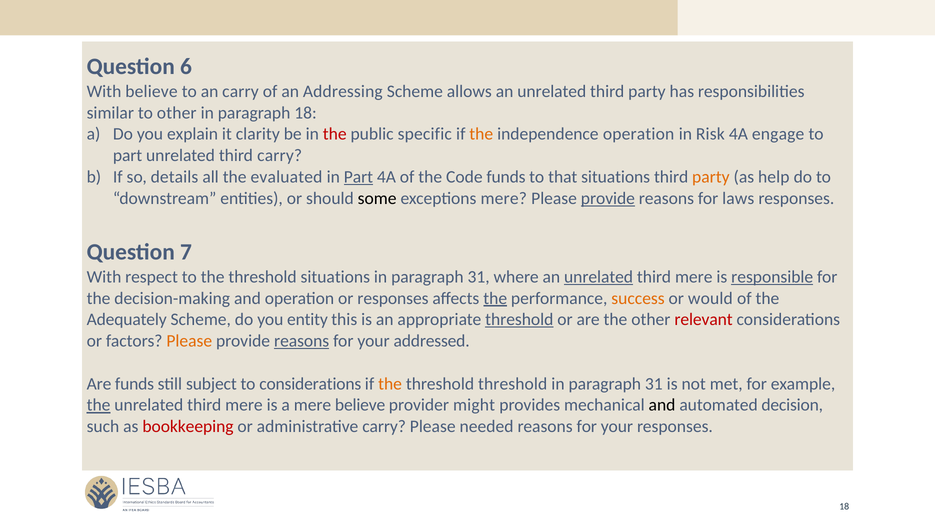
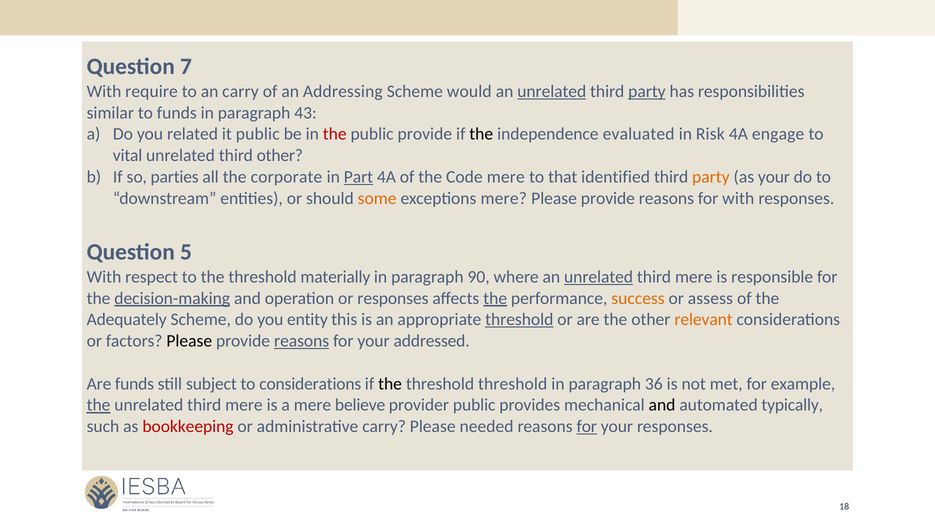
6: 6 -> 7
With believe: believe -> require
allows: allows -> would
unrelated at (552, 91) underline: none -> present
party at (647, 91) underline: none -> present
to other: other -> funds
paragraph 18: 18 -> 43
explain: explain -> related
it clarity: clarity -> public
public specific: specific -> provide
the at (481, 134) colour: orange -> black
independence operation: operation -> evaluated
part at (128, 156): part -> vital
third carry: carry -> other
details: details -> parties
evaluated: evaluated -> corporate
Code funds: funds -> mere
that situations: situations -> identified
as help: help -> your
some colour: black -> orange
provide at (608, 198) underline: present -> none
for laws: laws -> with
7: 7 -> 5
threshold situations: situations -> materially
31 at (479, 277): 31 -> 90
responsible underline: present -> none
decision-making underline: none -> present
would: would -> assess
relevant colour: red -> orange
Please at (189, 341) colour: orange -> black
the at (390, 384) colour: orange -> black
31 at (654, 384): 31 -> 36
provider might: might -> public
decision: decision -> typically
for at (587, 427) underline: none -> present
